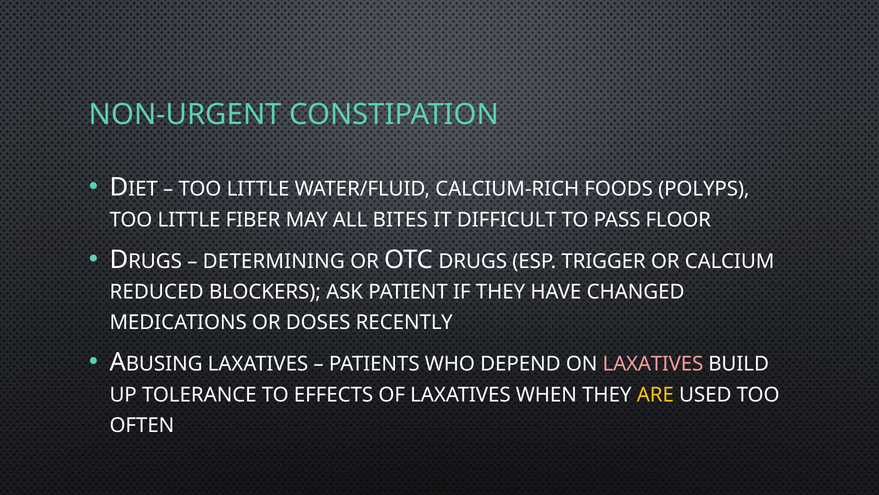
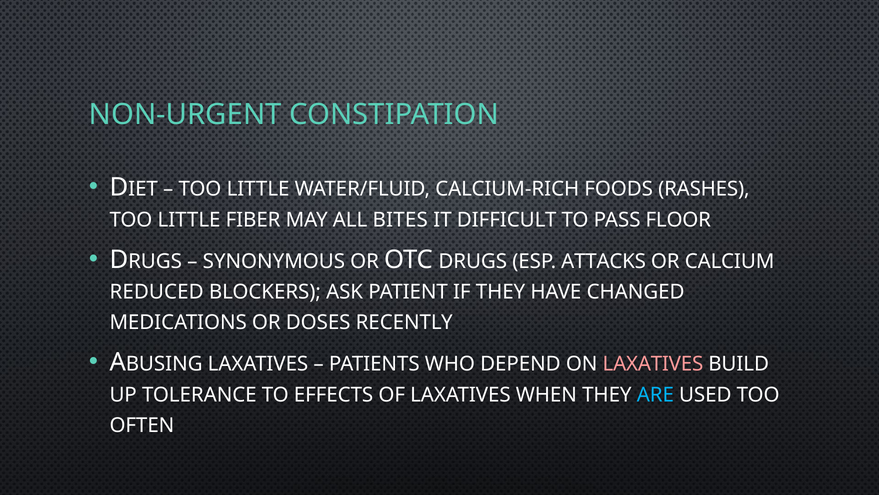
POLYPS: POLYPS -> RASHES
DETERMINING: DETERMINING -> SYNONYMOUS
TRIGGER: TRIGGER -> ATTACKS
ARE colour: yellow -> light blue
